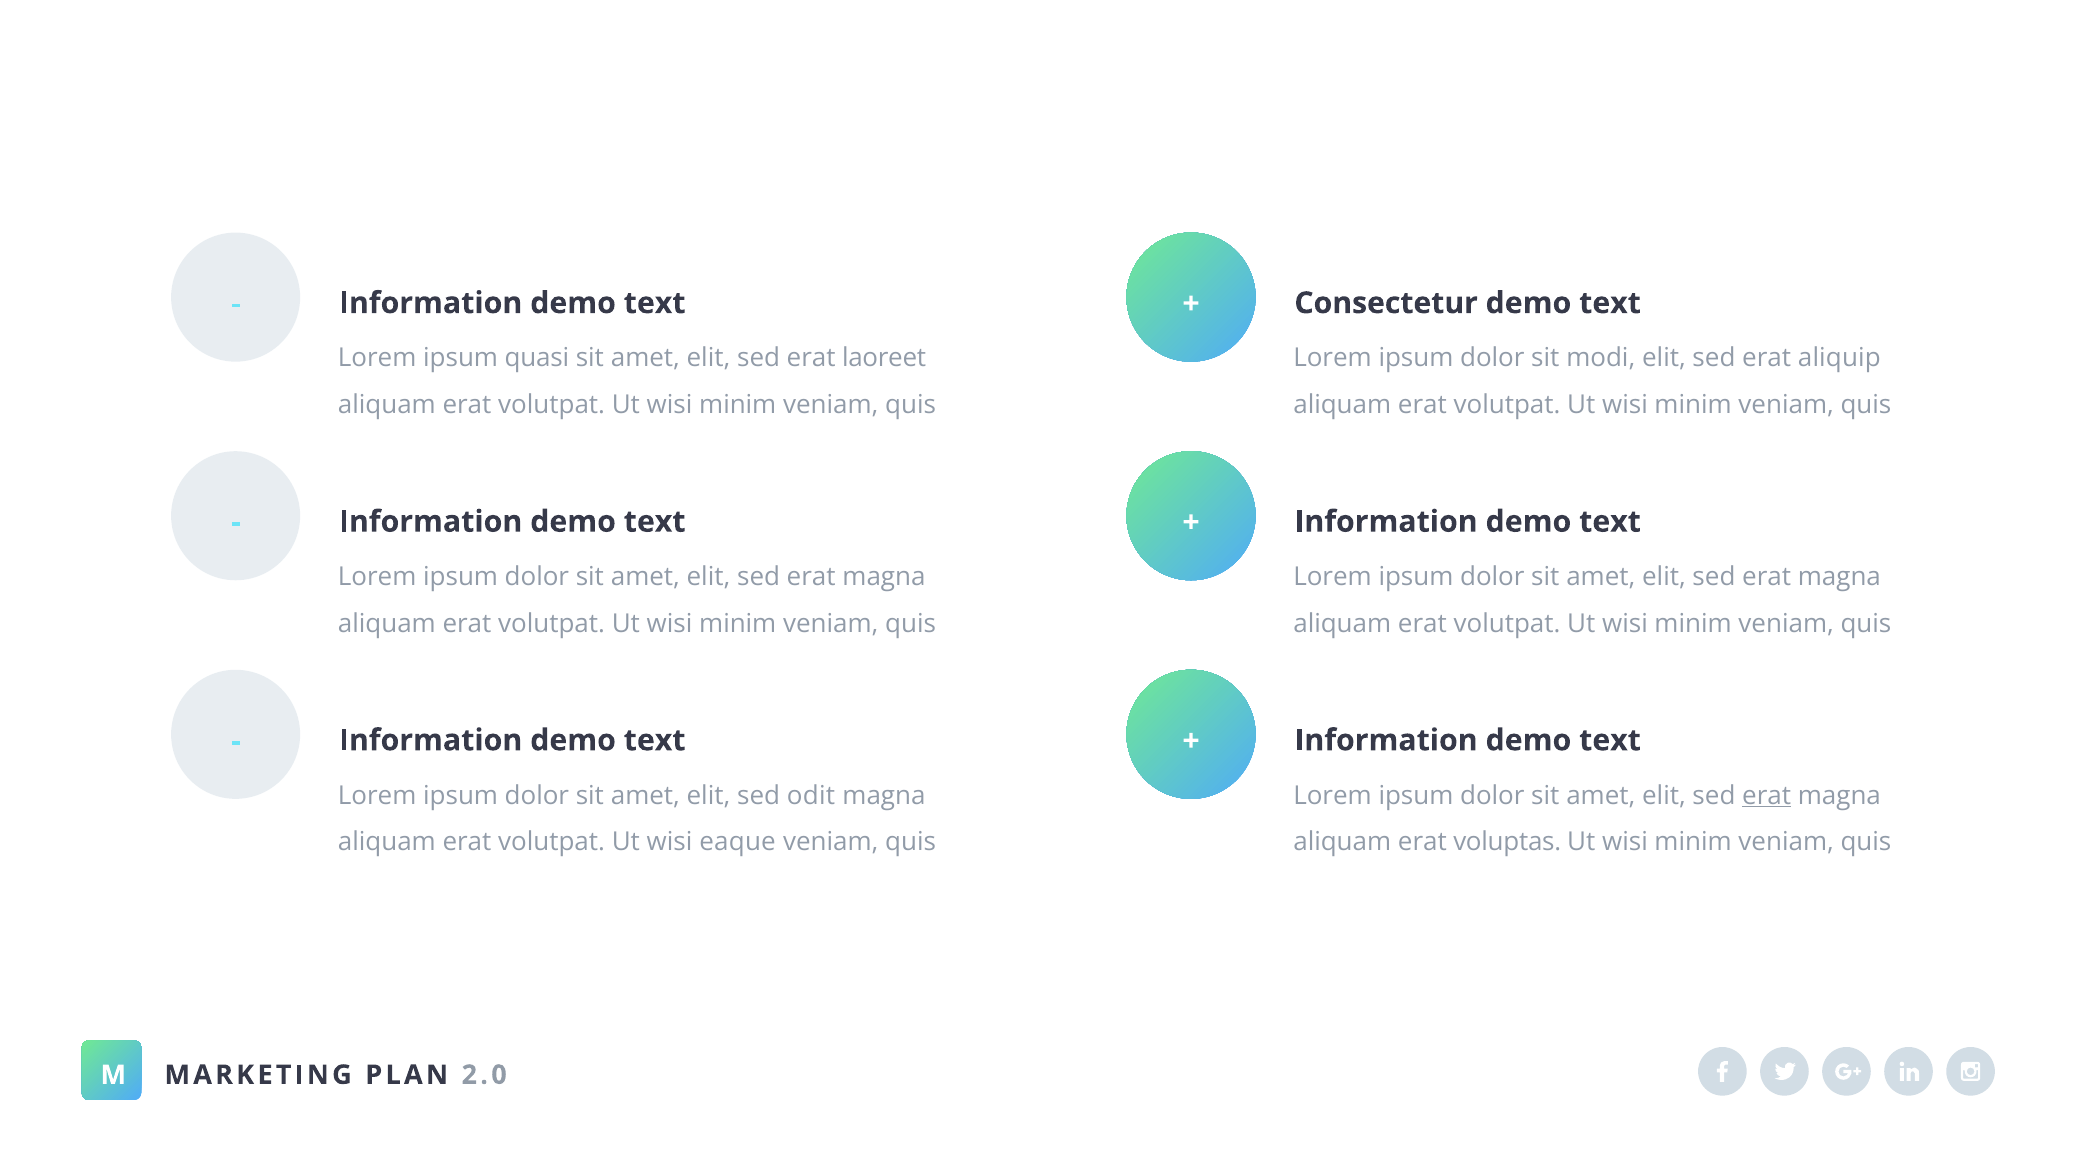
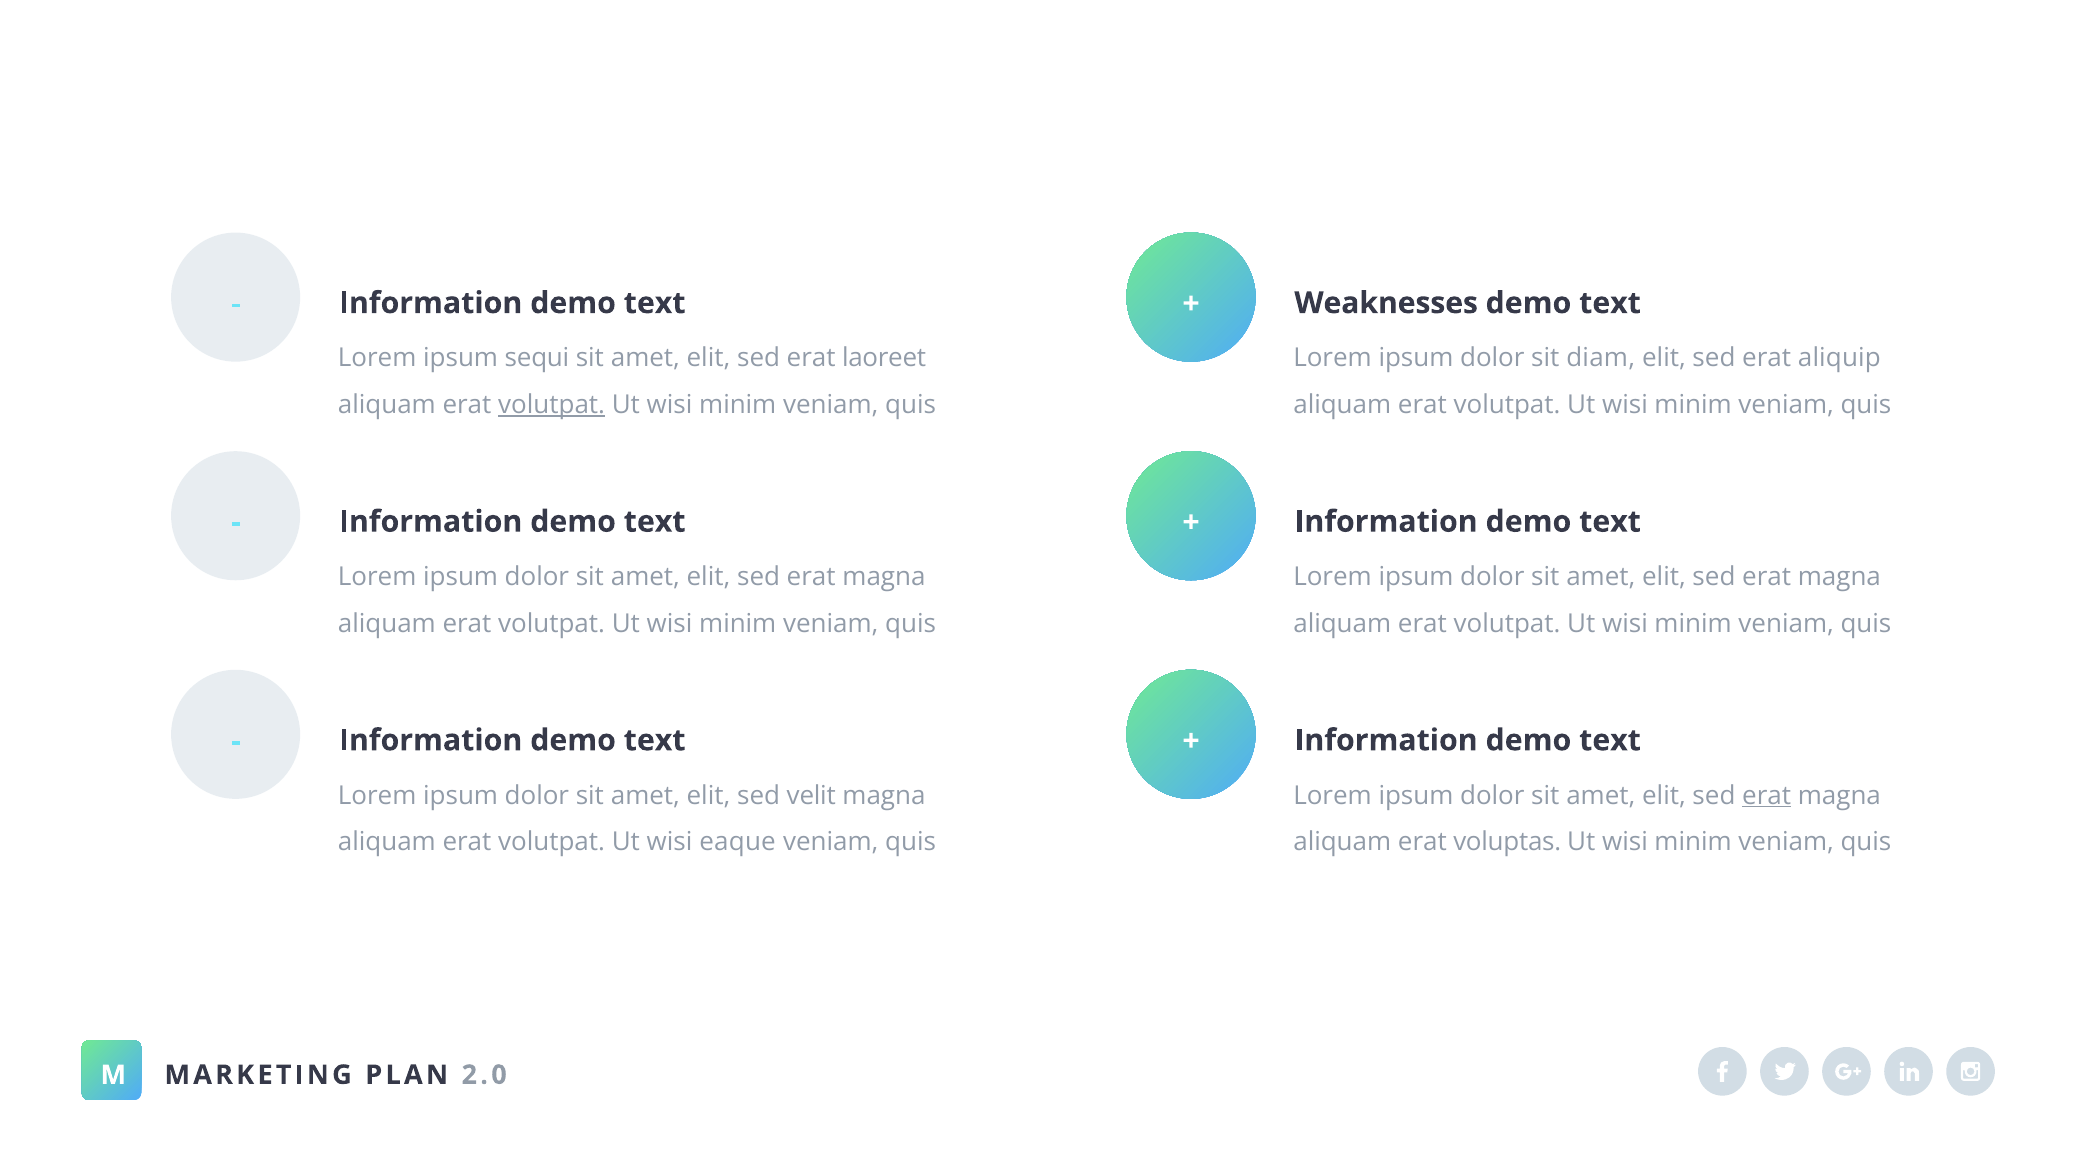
Consectetur: Consectetur -> Weaknesses
quasi: quasi -> sequi
modi: modi -> diam
volutpat at (552, 405) underline: none -> present
odit: odit -> velit
